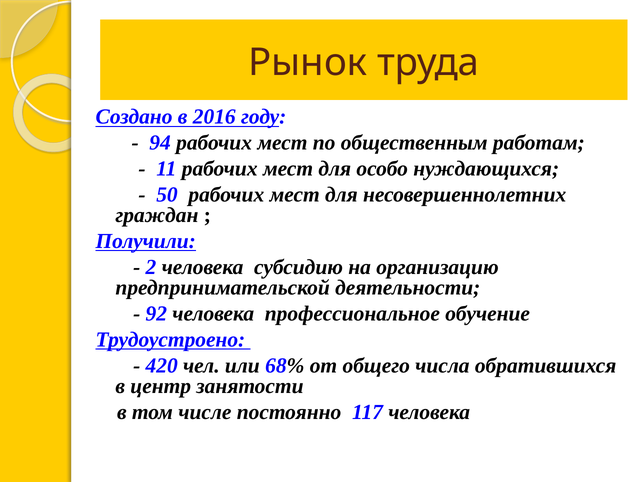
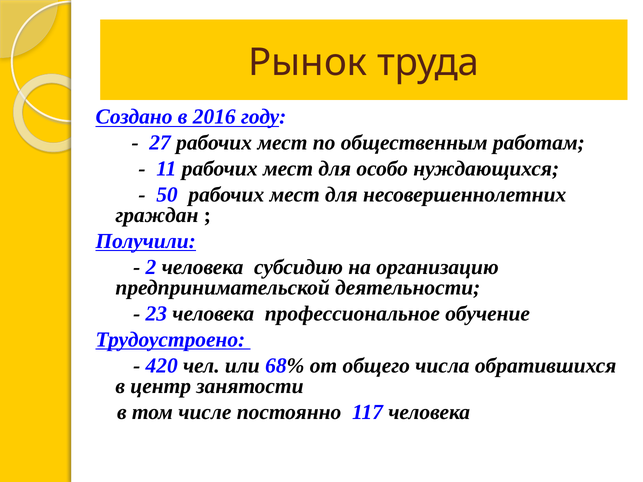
94: 94 -> 27
92: 92 -> 23
